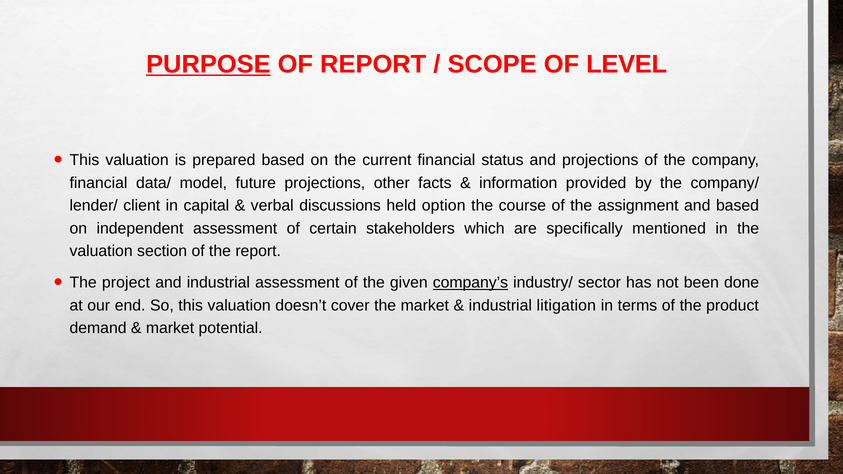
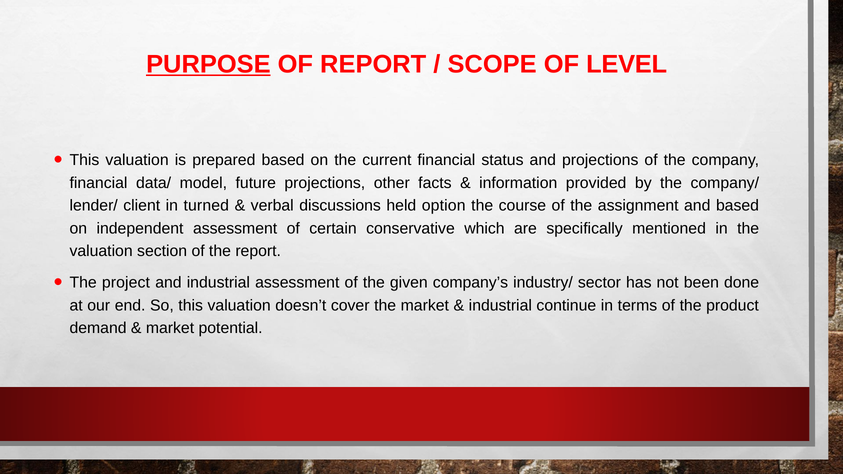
capital: capital -> turned
stakeholders: stakeholders -> conservative
company’s underline: present -> none
litigation: litigation -> continue
